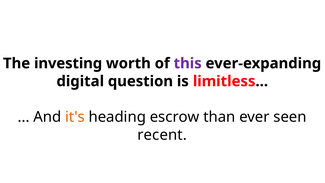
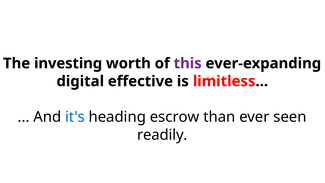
question: question -> effective
it's colour: orange -> blue
recent: recent -> readily
